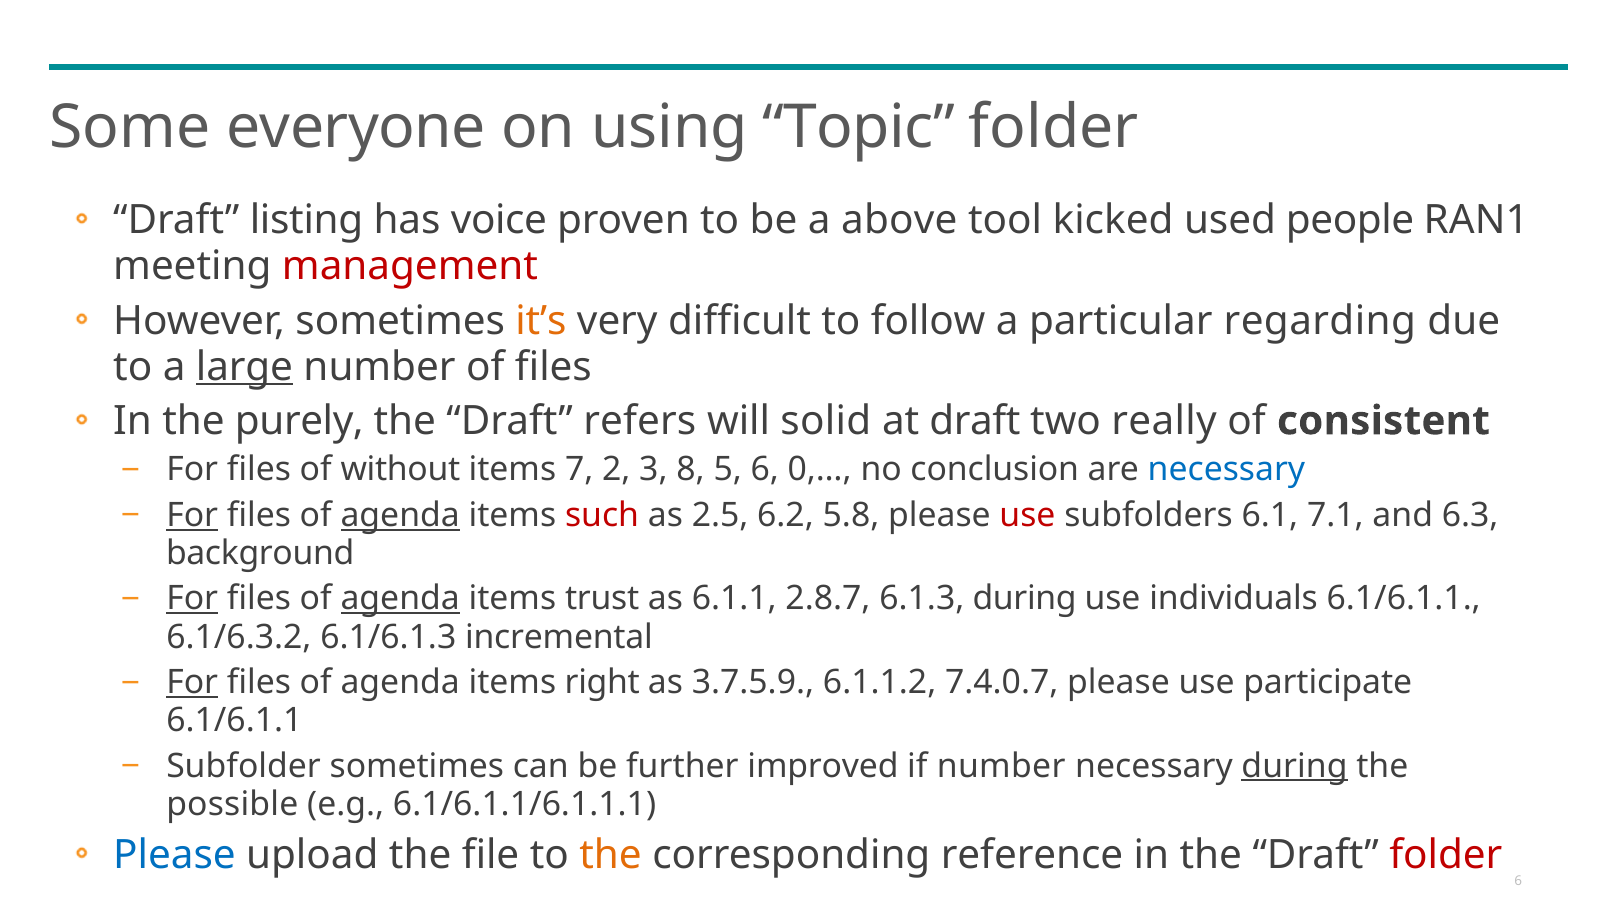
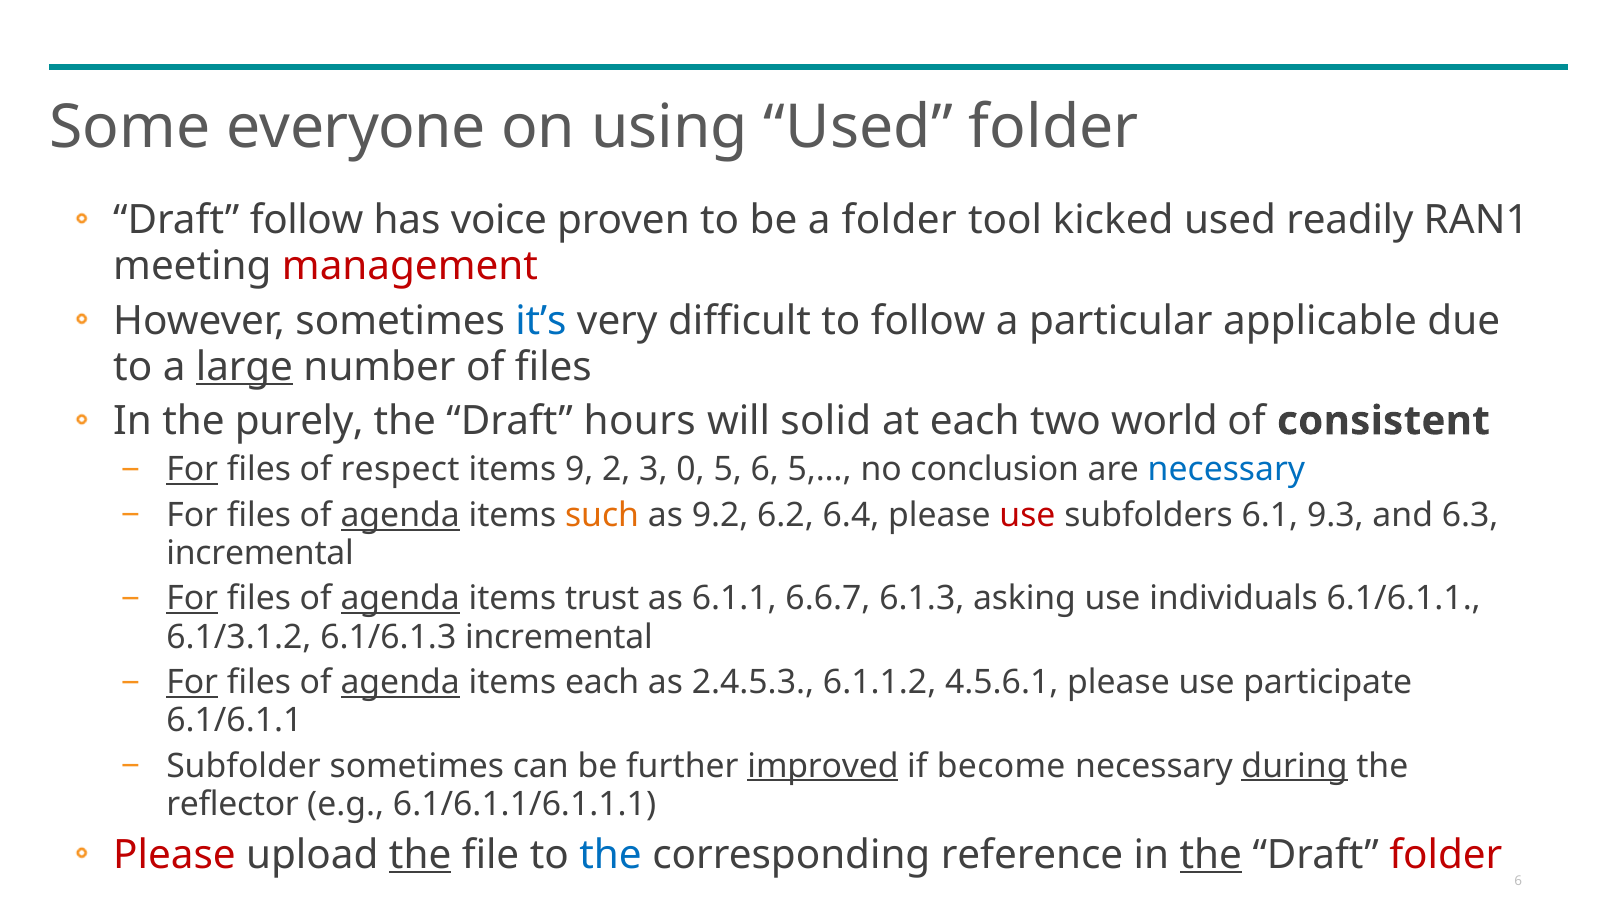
using Topic: Topic -> Used
Draft listing: listing -> follow
a above: above -> folder
people: people -> readily
it’s colour: orange -> blue
regarding: regarding -> applicable
refers: refers -> hours
at draft: draft -> each
really: really -> world
For at (192, 470) underline: none -> present
without: without -> respect
7: 7 -> 9
8: 8 -> 0
0,…: 0,… -> 5,…
For at (192, 515) underline: present -> none
such colour: red -> orange
2.5: 2.5 -> 9.2
5.8: 5.8 -> 6.4
7.1: 7.1 -> 9.3
background at (260, 553): background -> incremental
2.8.7: 2.8.7 -> 6.6.7
6.1.3 during: during -> asking
6.1/6.3.2: 6.1/6.3.2 -> 6.1/3.1.2
agenda at (400, 682) underline: none -> present
items right: right -> each
3.7.5.9: 3.7.5.9 -> 2.4.5.3
7.4.0.7: 7.4.0.7 -> 4.5.6.1
improved underline: none -> present
if number: number -> become
possible: possible -> reflector
Please at (174, 855) colour: blue -> red
the at (420, 855) underline: none -> present
the at (611, 855) colour: orange -> blue
the at (1211, 855) underline: none -> present
